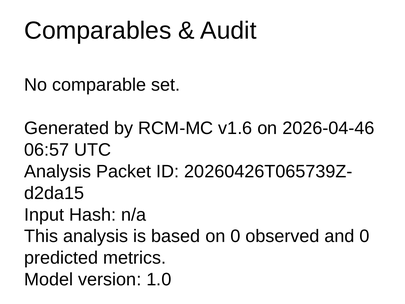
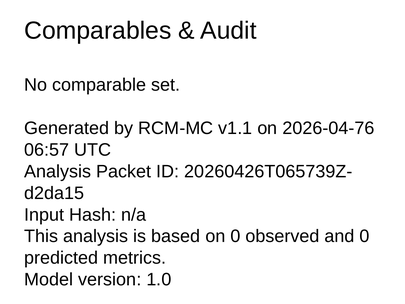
v1.6: v1.6 -> v1.1
2026-04-46: 2026-04-46 -> 2026-04-76
